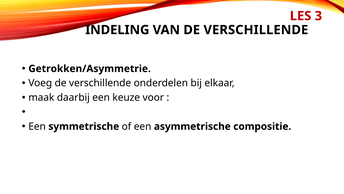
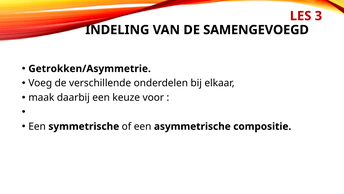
VAN DE VERSCHILLENDE: VERSCHILLENDE -> SAMENGEVOEGD
